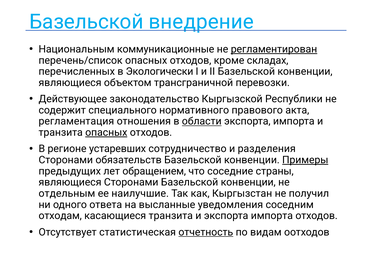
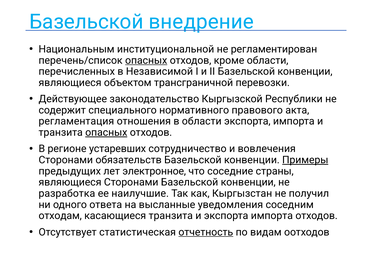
коммуникационные: коммуникационные -> институциональной
регламентирован underline: present -> none
опасных at (146, 60) underline: none -> present
кроме складах: складах -> области
Экологически: Экологически -> Независимой
области at (202, 121) underline: present -> none
разделения: разделения -> вовлечения
обращением: обращением -> электронное
отдельным: отдельным -> разработка
